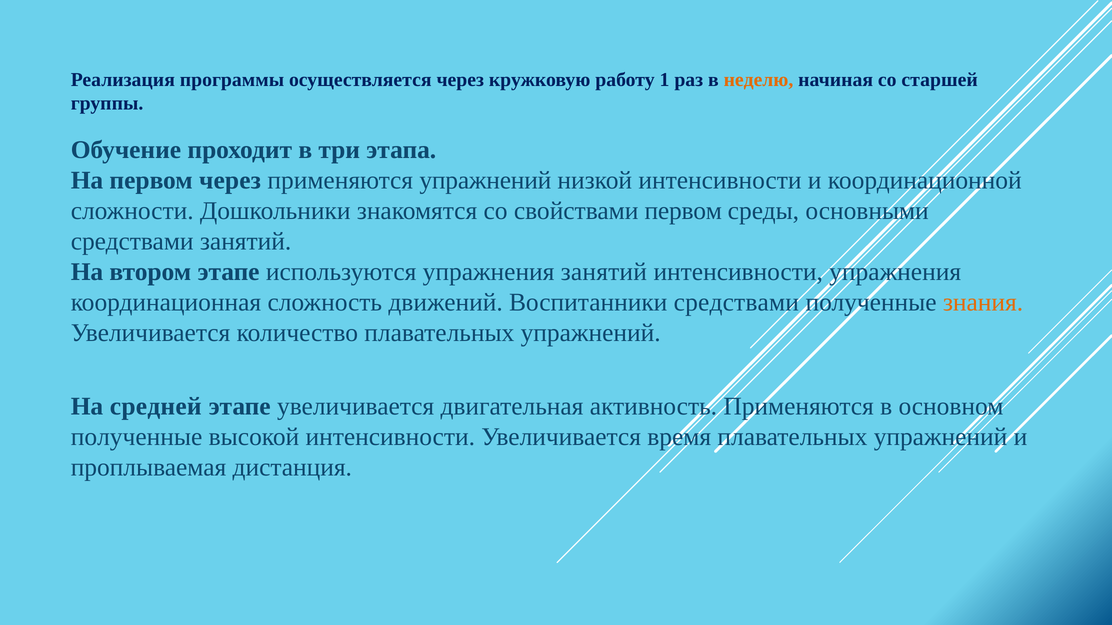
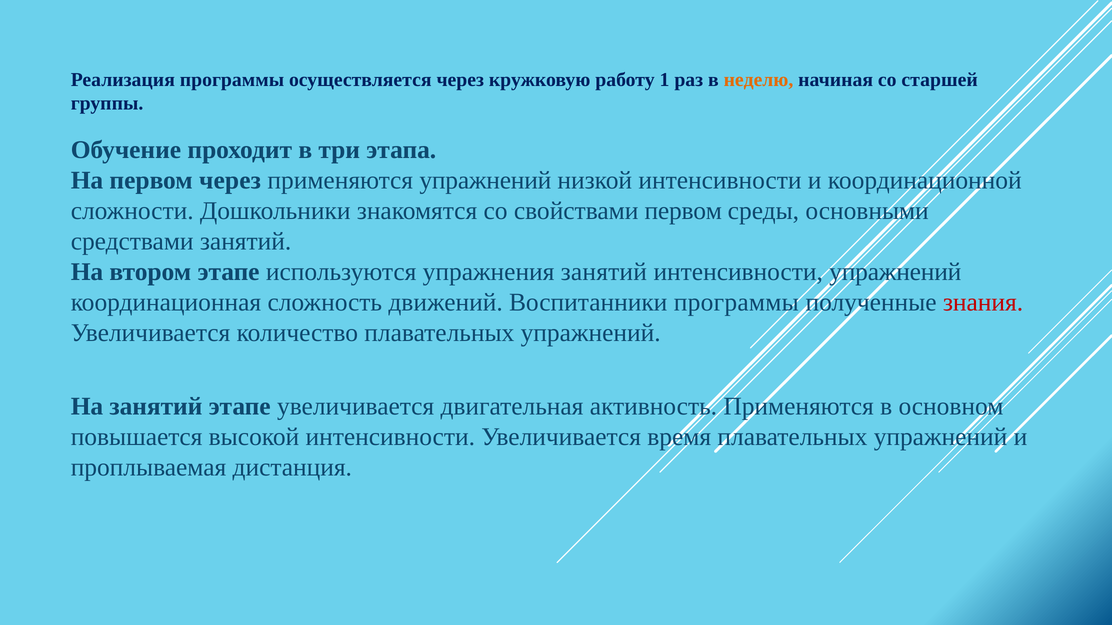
интенсивности упражнения: упражнения -> упражнений
Воспитанники средствами: средствами -> программы
знания colour: orange -> red
На средней: средней -> занятий
полученные at (137, 437): полученные -> повышается
